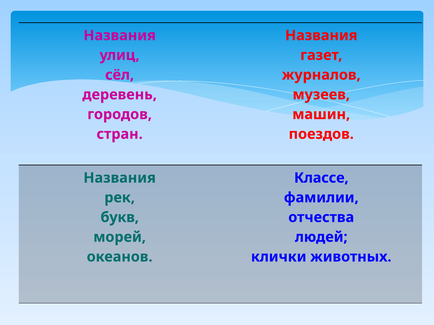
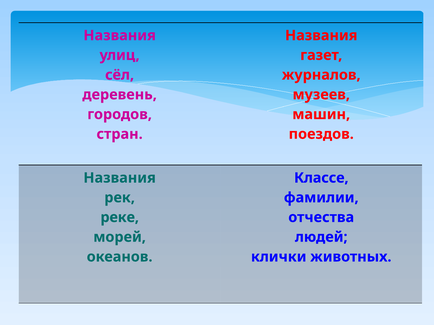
букв: букв -> реке
